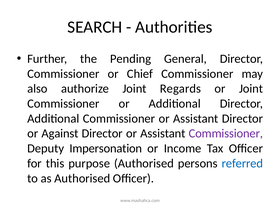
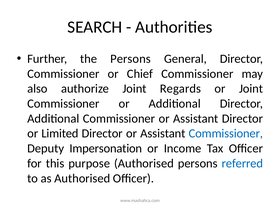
the Pending: Pending -> Persons
Against: Against -> Limited
Commissioner at (226, 133) colour: purple -> blue
